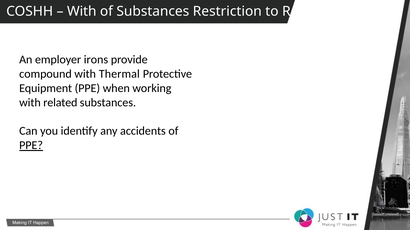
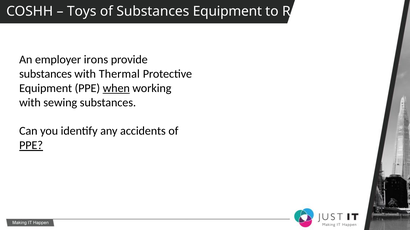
With at (82, 11): With -> Toys
Substances Restriction: Restriction -> Equipment
compound at (45, 74): compound -> substances
when underline: none -> present
related: related -> sewing
